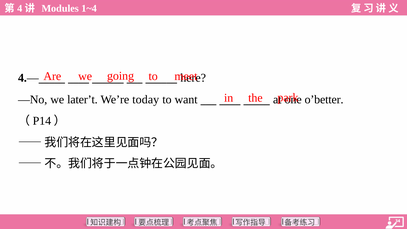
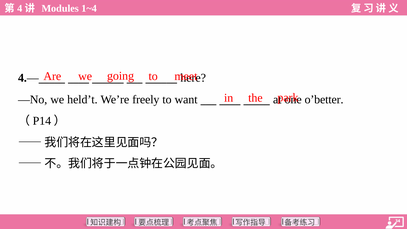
later’t: later’t -> held’t
today: today -> freely
